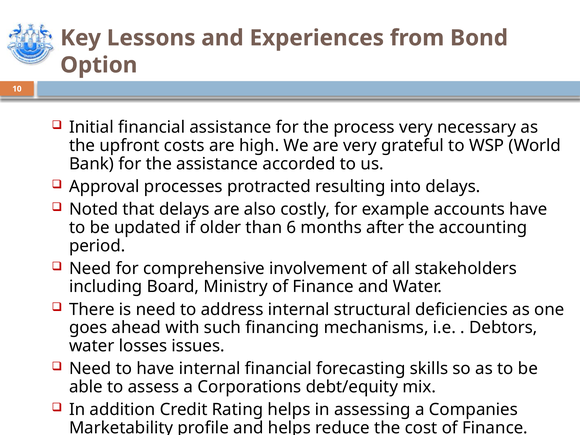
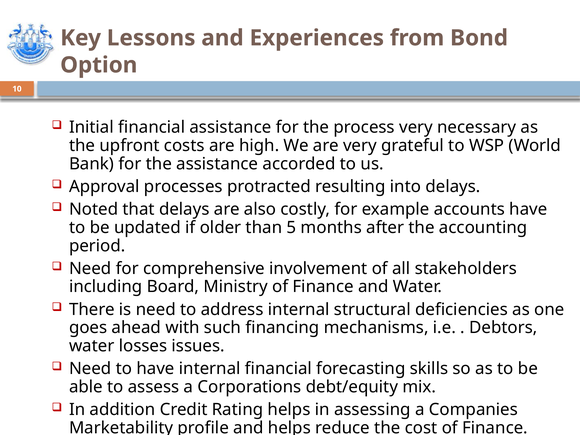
6: 6 -> 5
